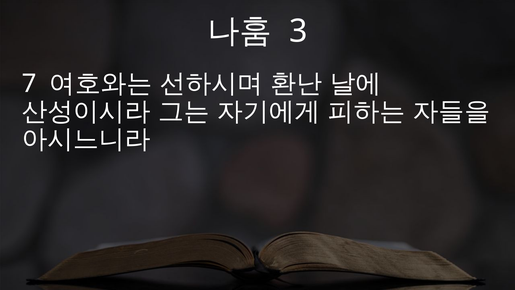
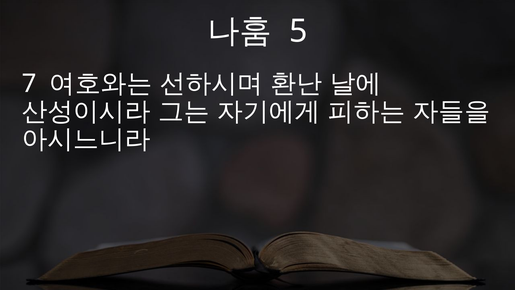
3: 3 -> 5
